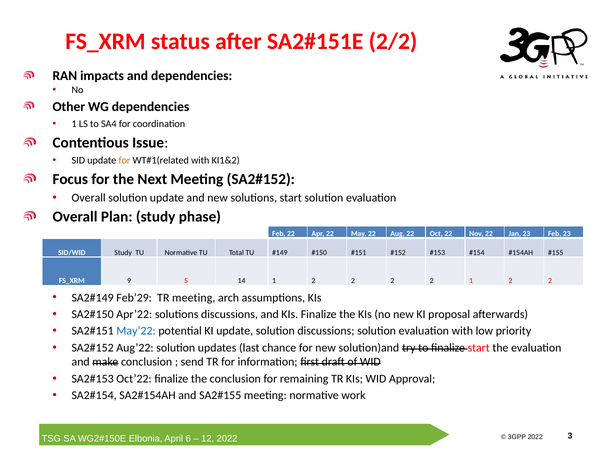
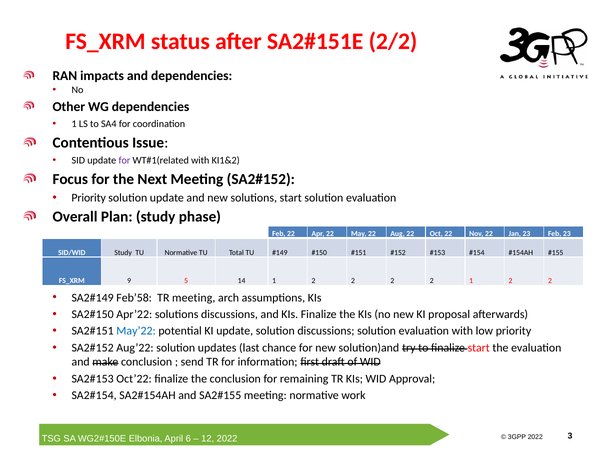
for at (124, 160) colour: orange -> purple
Overall at (89, 198): Overall -> Priority
Feb’29: Feb’29 -> Feb’58
